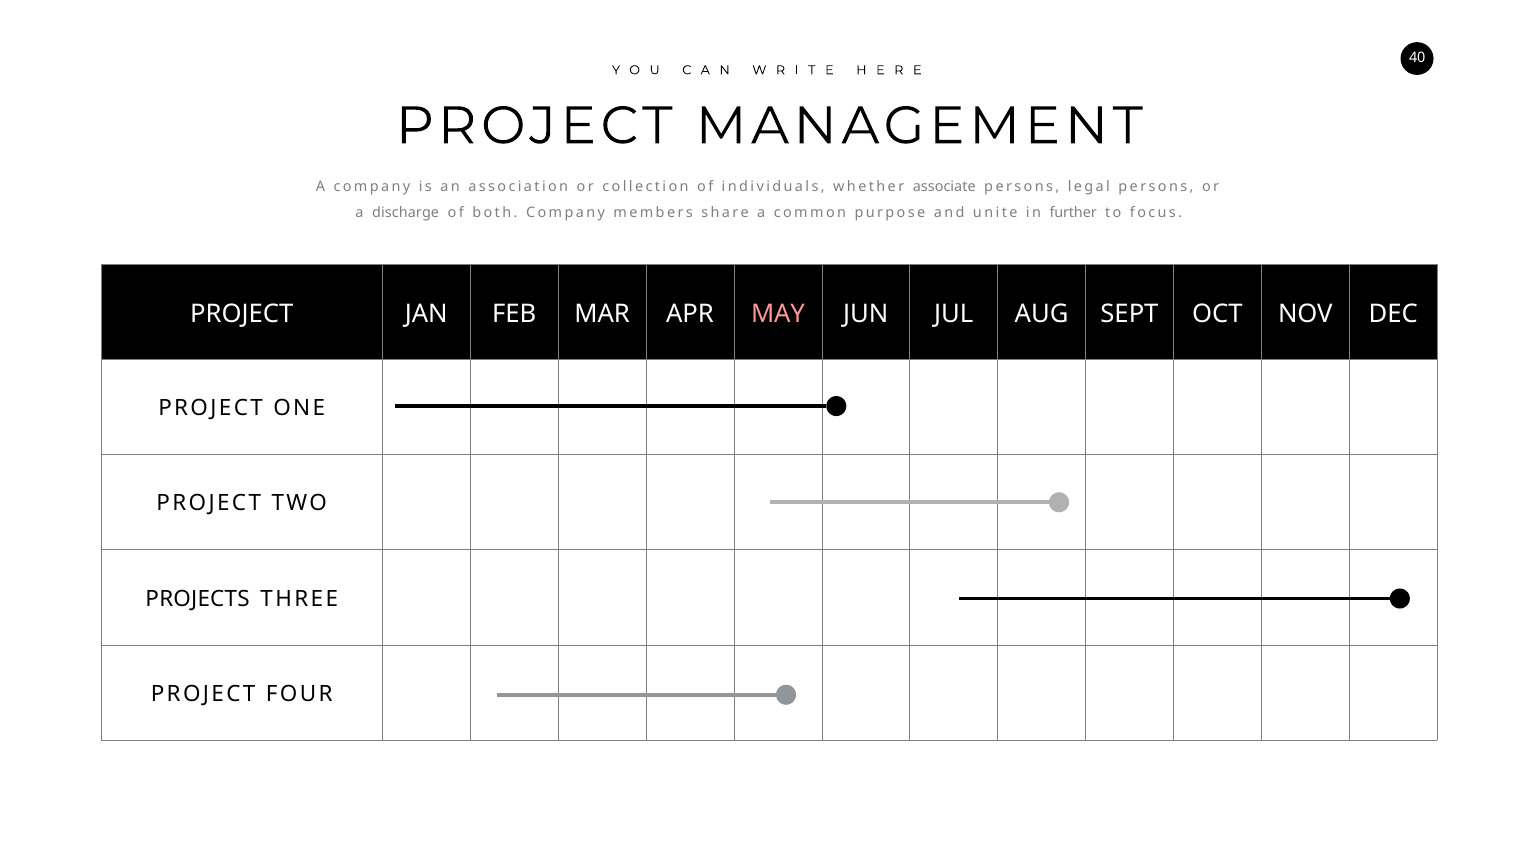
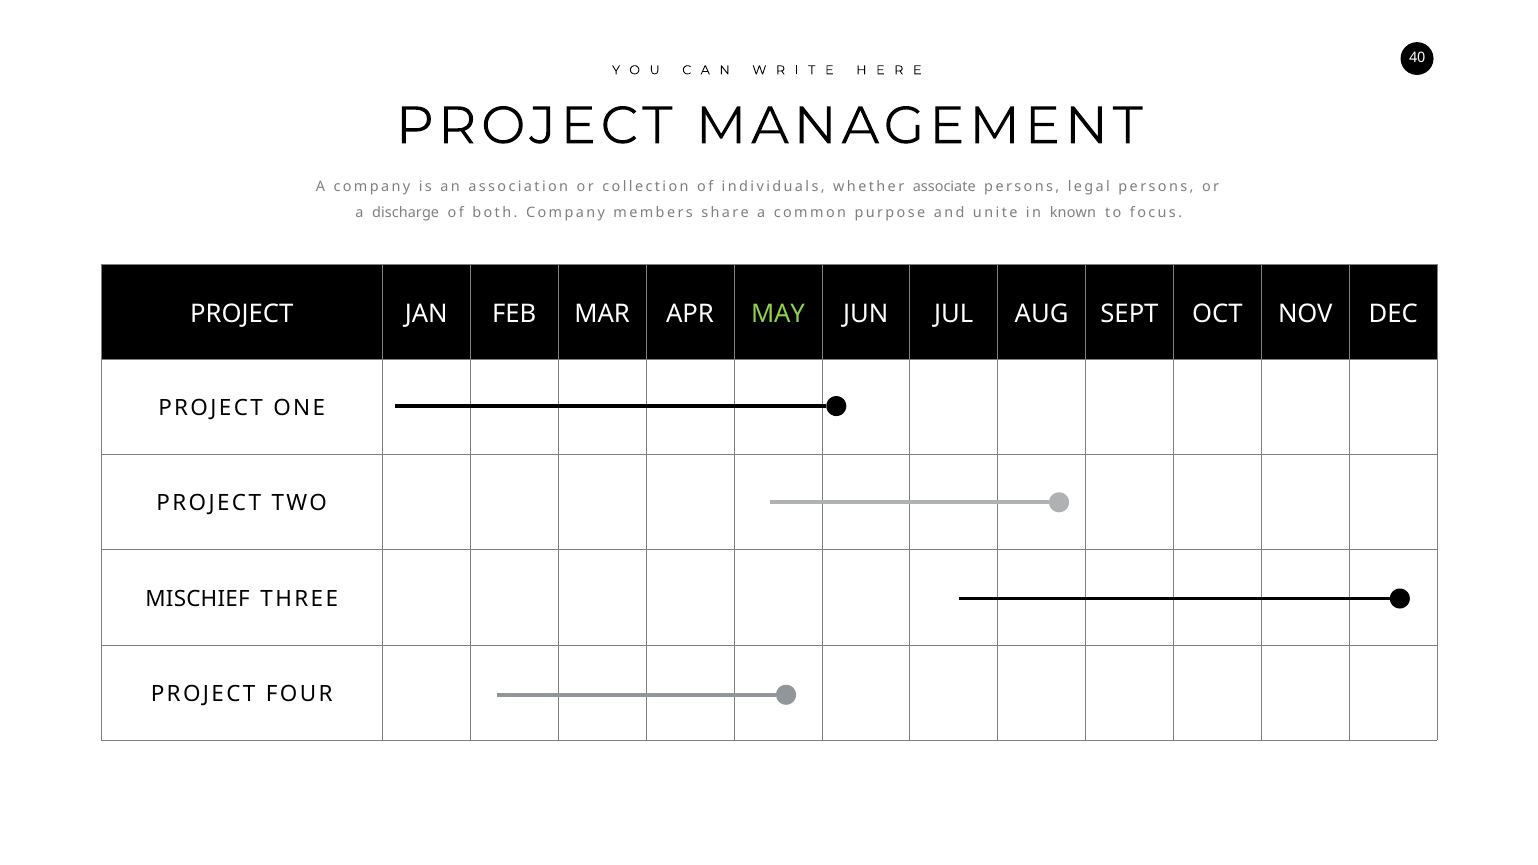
further: further -> known
MAY colour: pink -> light green
PROJECTS: PROJECTS -> MISCHIEF
